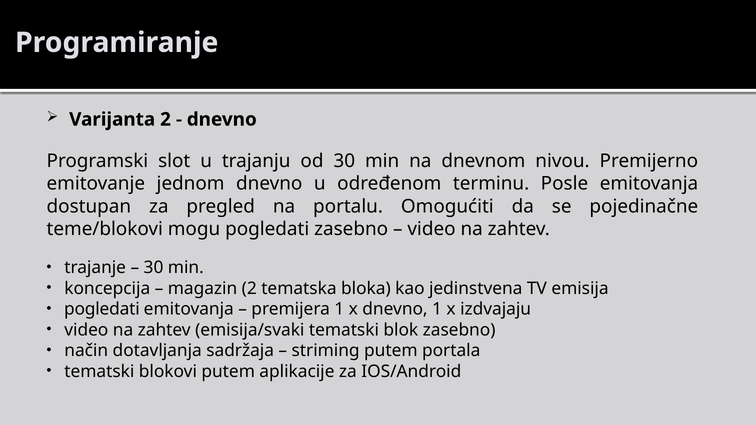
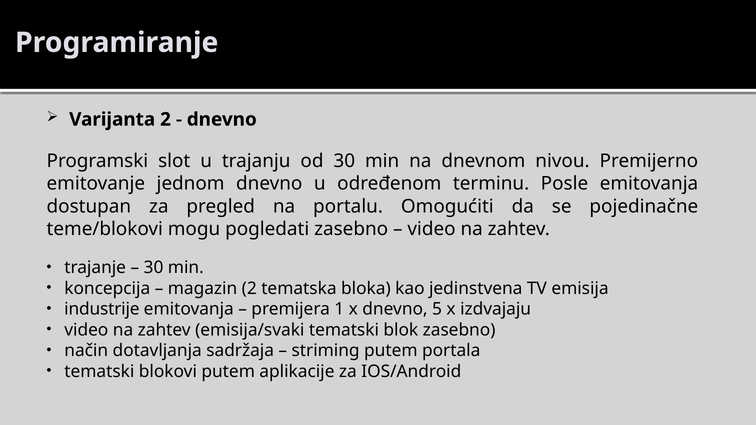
pogledati at (102, 309): pogledati -> industrije
dnevno 1: 1 -> 5
